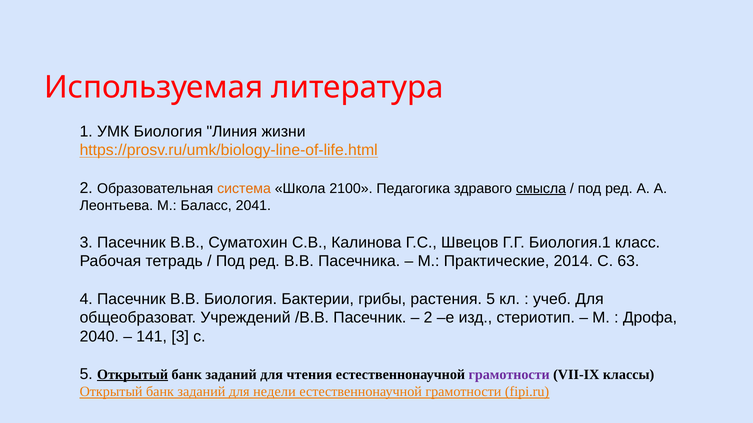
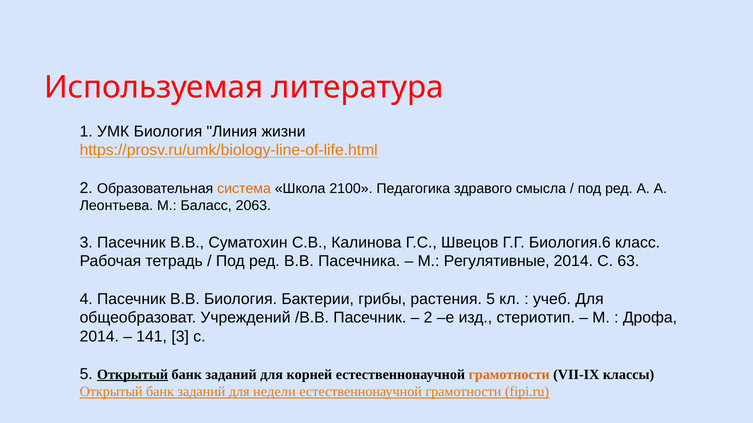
смысла underline: present -> none
2041: 2041 -> 2063
Биология.1: Биология.1 -> Биология.6
Практические: Практические -> Регулятивные
2040 at (99, 337): 2040 -> 2014
чтения: чтения -> корней
грамотности at (509, 375) colour: purple -> orange
